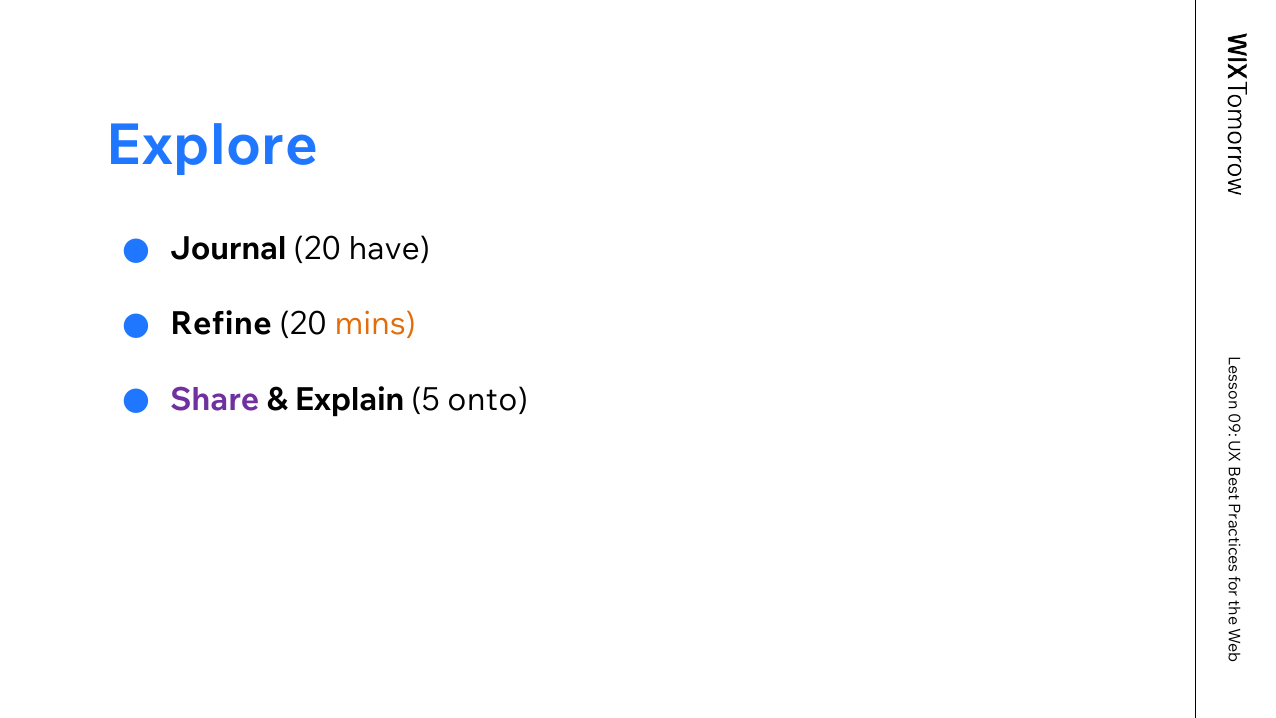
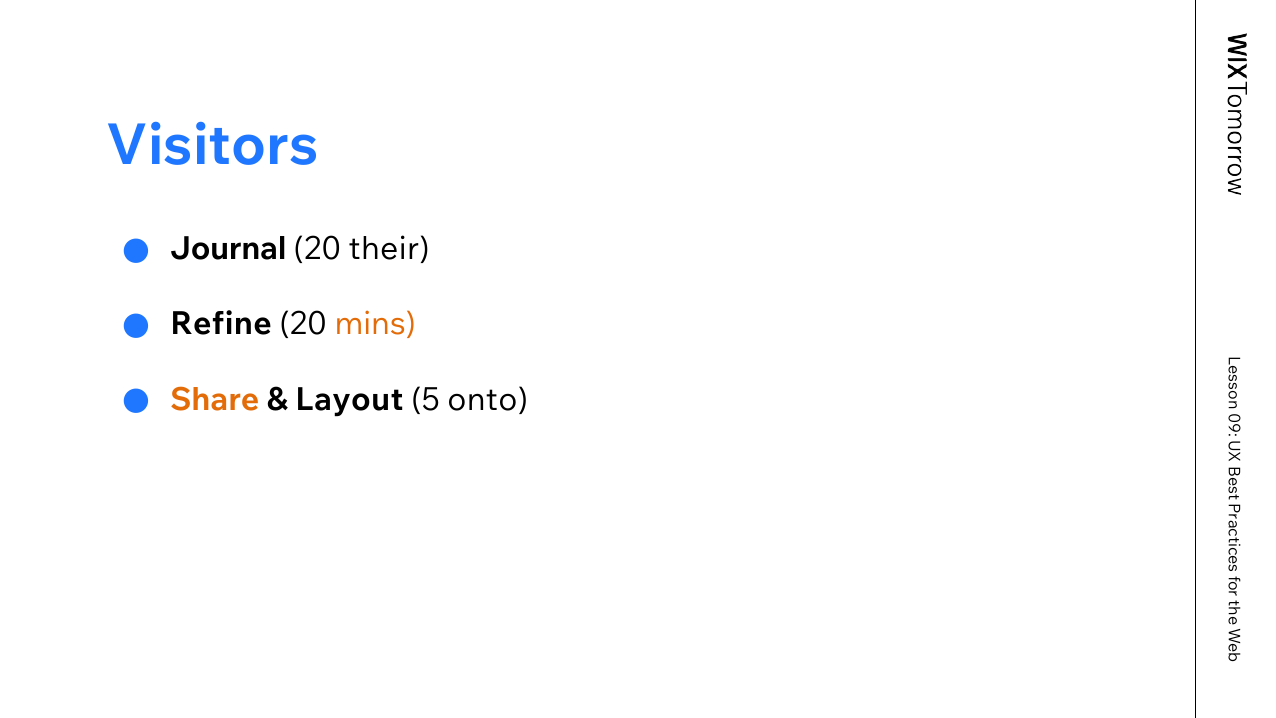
Explore: Explore -> Visitors
have: have -> their
Share colour: purple -> orange
Explain: Explain -> Layout
